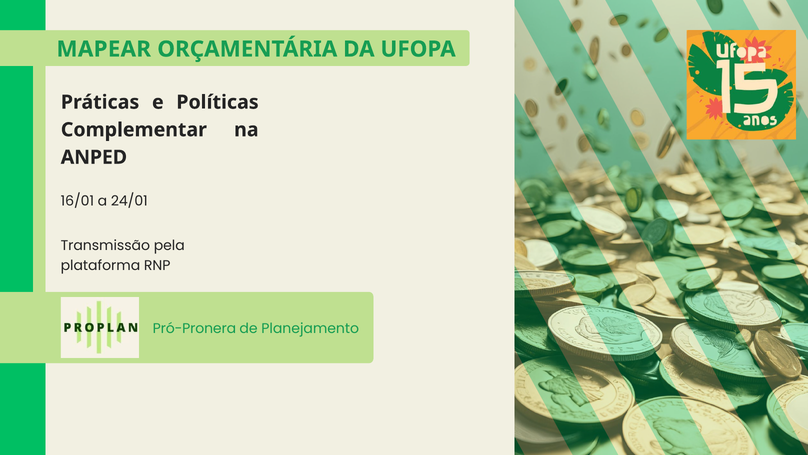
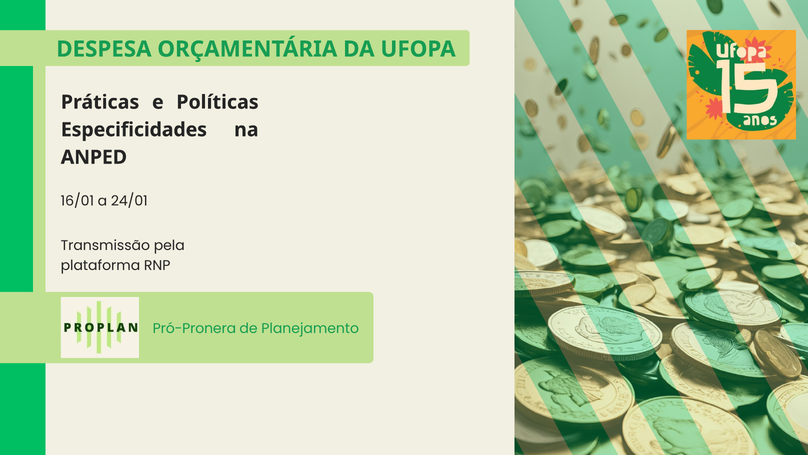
MAPEAR: MAPEAR -> DESPESA
Complementar: Complementar -> Especificidades
